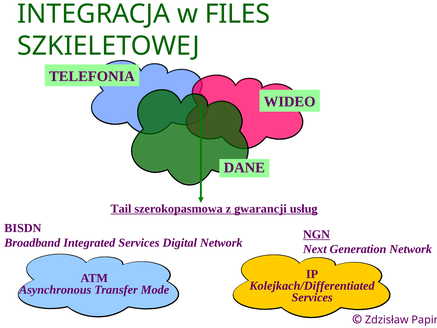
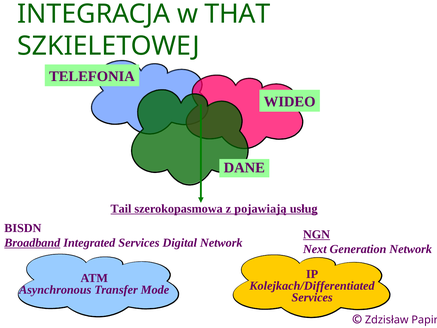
FILES: FILES -> THAT
gwarancji: gwarancji -> pojawiają
Broadband underline: none -> present
